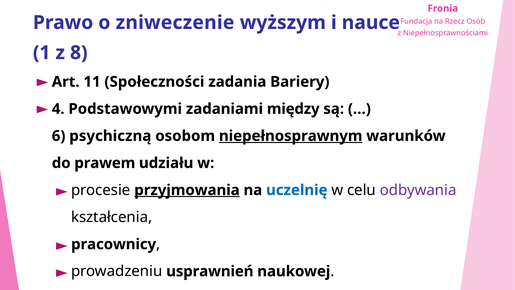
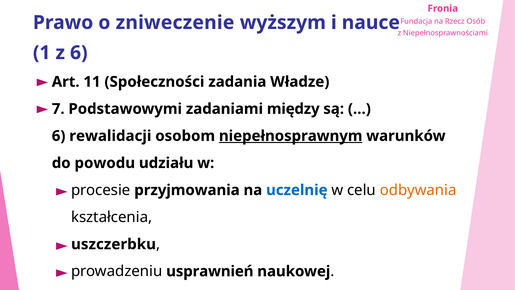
z 8: 8 -> 6
Bariery: Bariery -> Władze
4: 4 -> 7
psychiczną: psychiczną -> rewalidacji
prawem: prawem -> powodu
przyjmowania underline: present -> none
odbywania colour: purple -> orange
pracownicy: pracownicy -> uszczerbku
